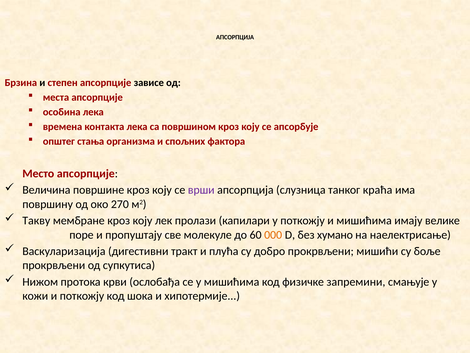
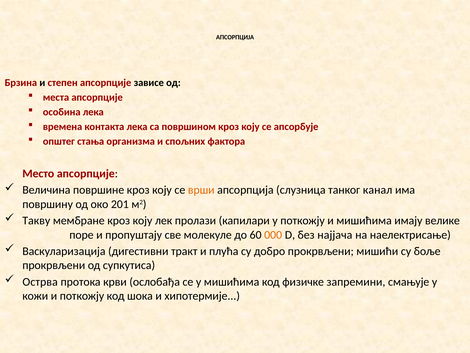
врши colour: purple -> orange
краћа: краћа -> канал
270: 270 -> 201
хумано: хумано -> најјача
Нижом: Нижом -> Острва
